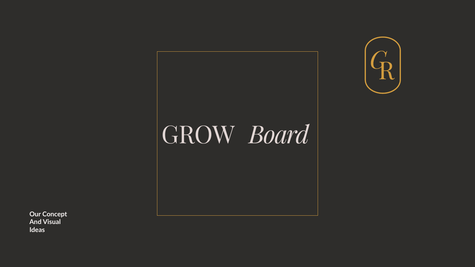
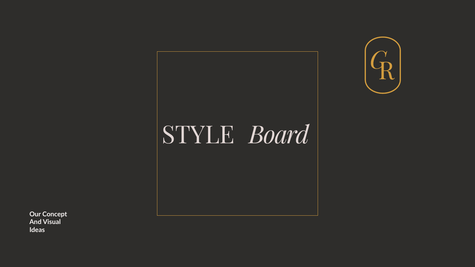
GROW: GROW -> STYLE
